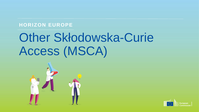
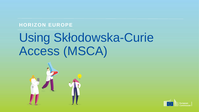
Other: Other -> Using
